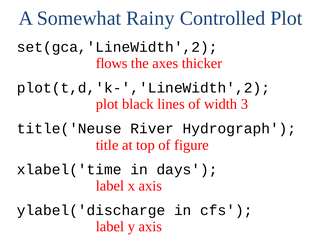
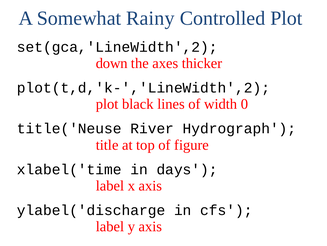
flows: flows -> down
3: 3 -> 0
